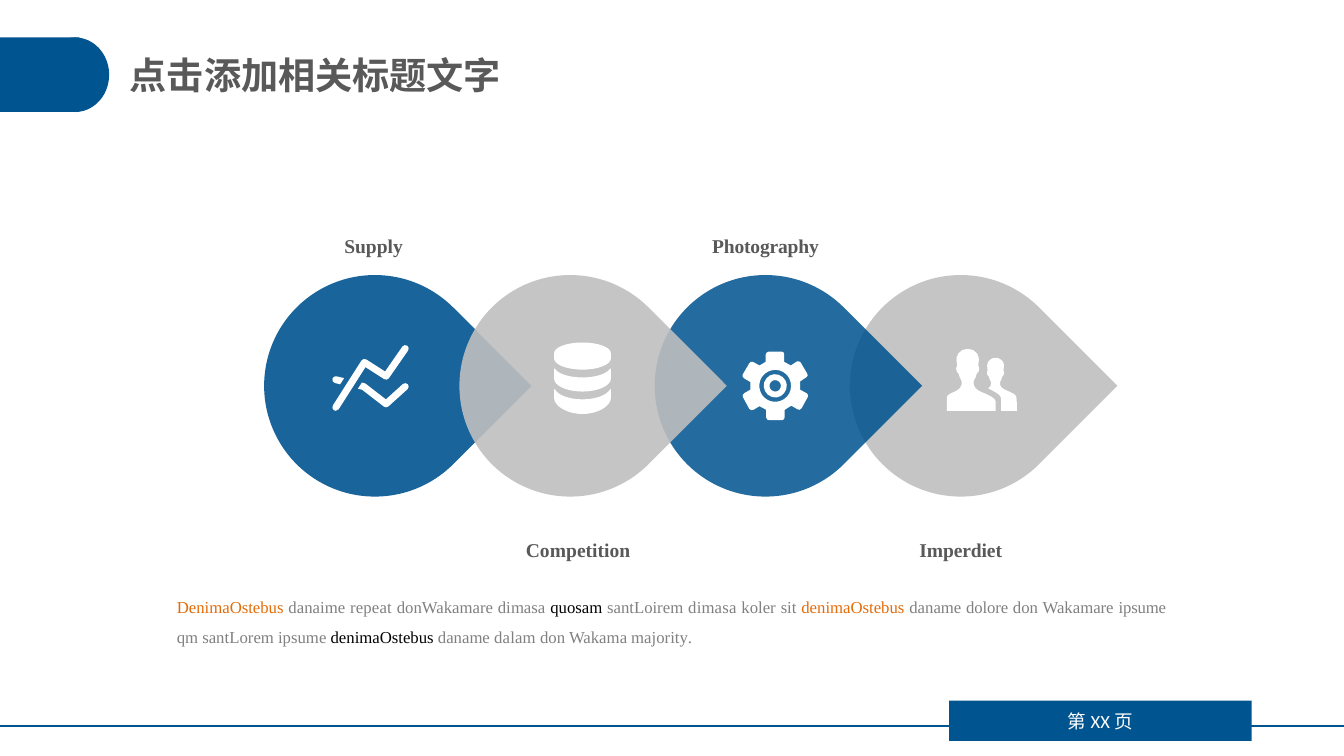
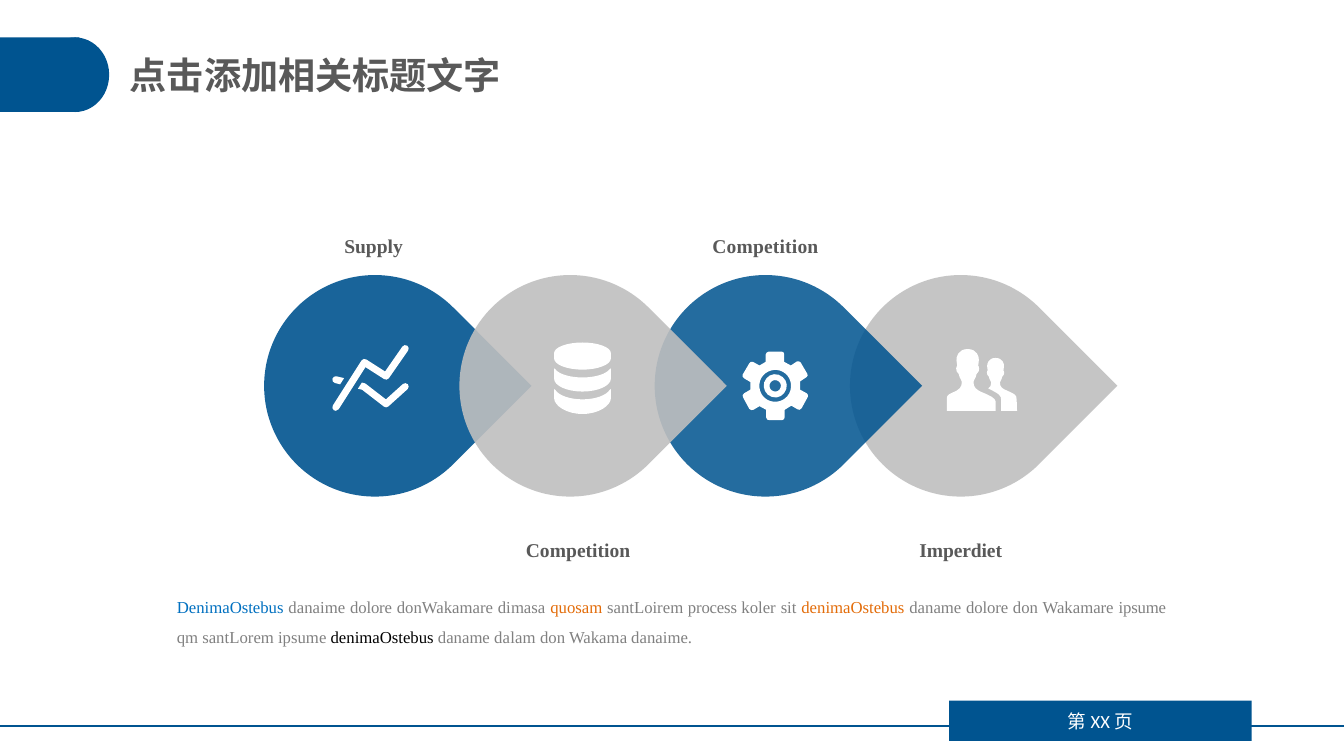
Supply Photography: Photography -> Competition
DenimaOstebus at (230, 608) colour: orange -> blue
danaime repeat: repeat -> dolore
quosam colour: black -> orange
santLoirem dimasa: dimasa -> process
Wakama majority: majority -> danaime
